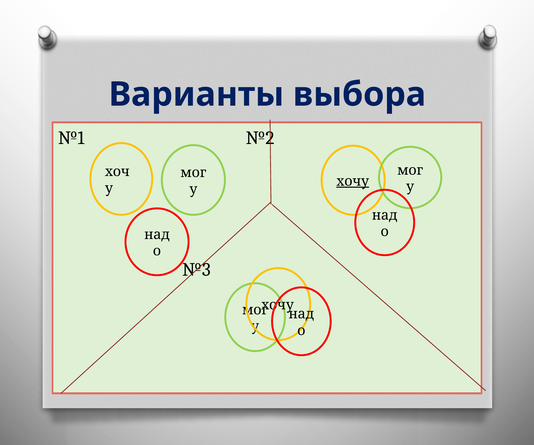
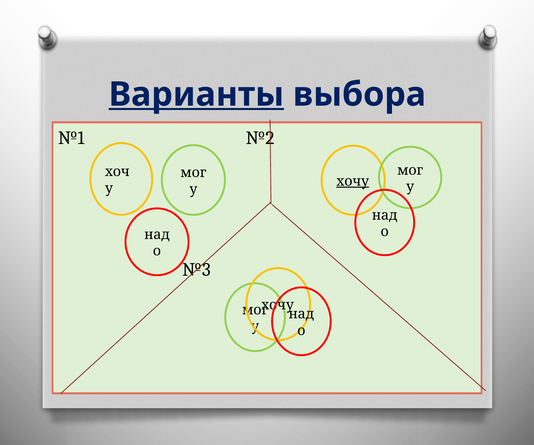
Варианты underline: none -> present
